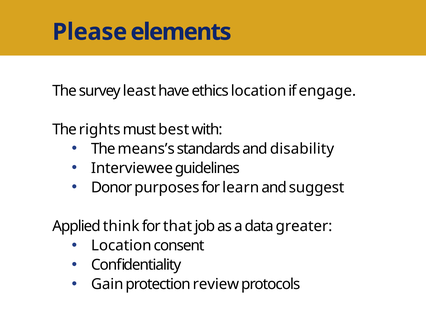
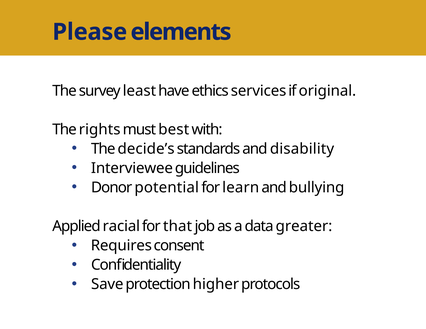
ethics location: location -> services
engage: engage -> original
means’s: means’s -> decide’s
purposes: purposes -> potential
suggest: suggest -> bullying
think: think -> racial
Location at (121, 246): Location -> Requires
Gain: Gain -> Save
review: review -> higher
